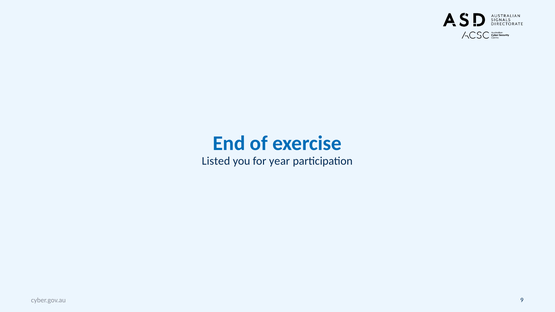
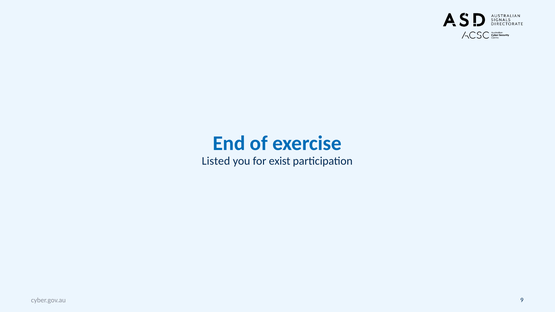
year: year -> exist
